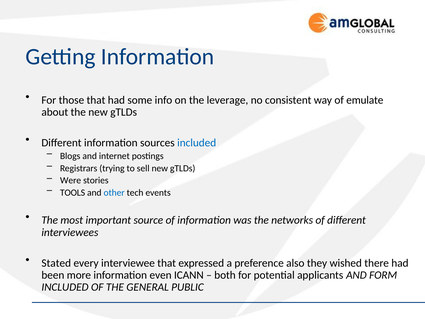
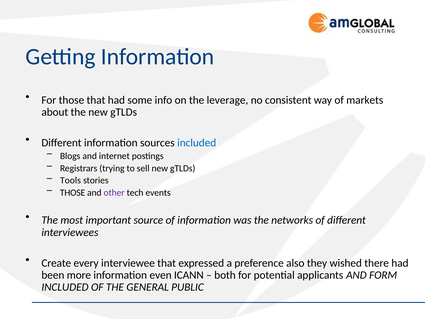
emulate: emulate -> markets
Were: Were -> Tools
TOOLS at (73, 193): TOOLS -> THOSE
other colour: blue -> purple
Stated: Stated -> Create
